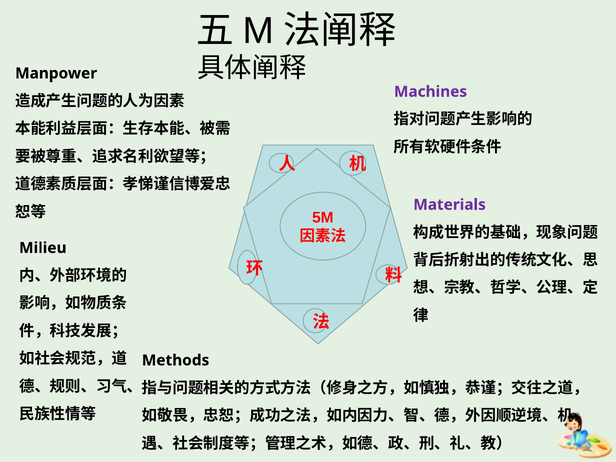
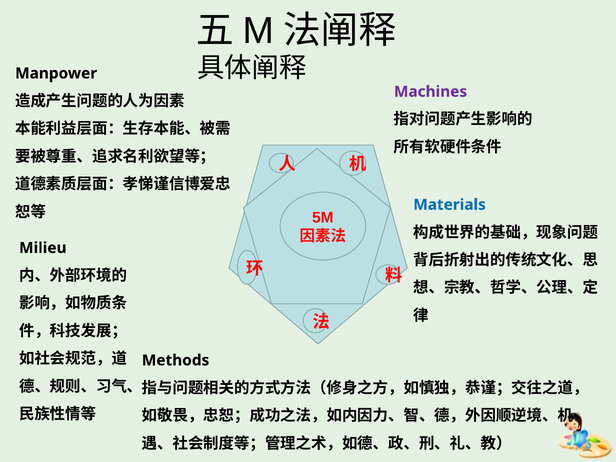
Materials colour: purple -> blue
